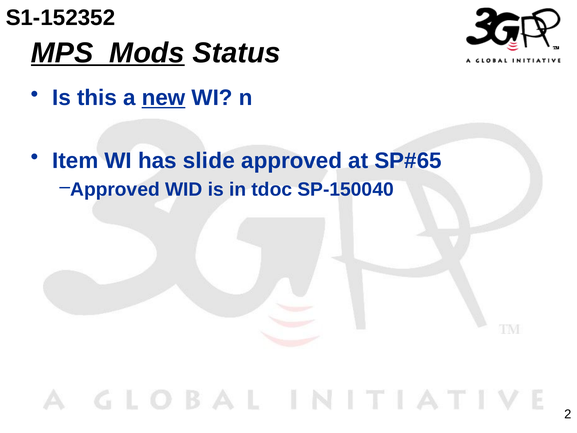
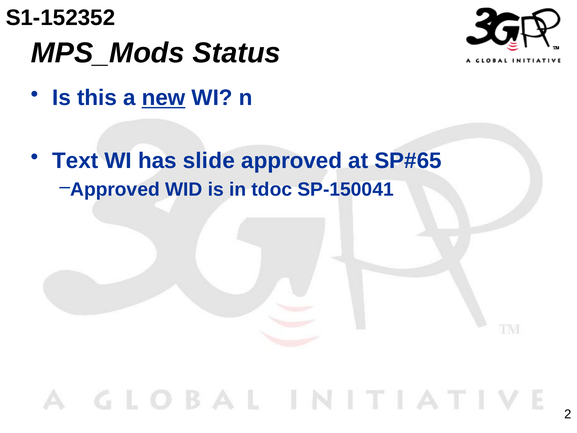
MPS_Mods underline: present -> none
Item: Item -> Text
SP-150040: SP-150040 -> SP-150041
